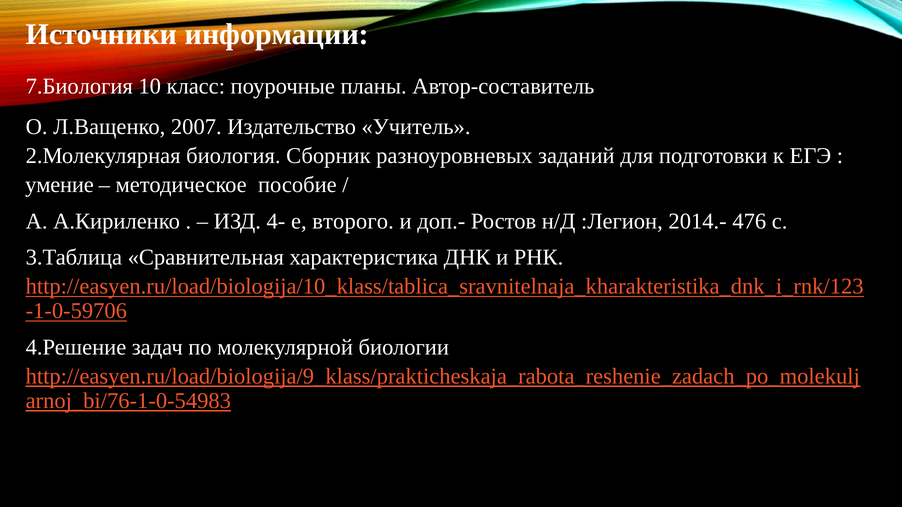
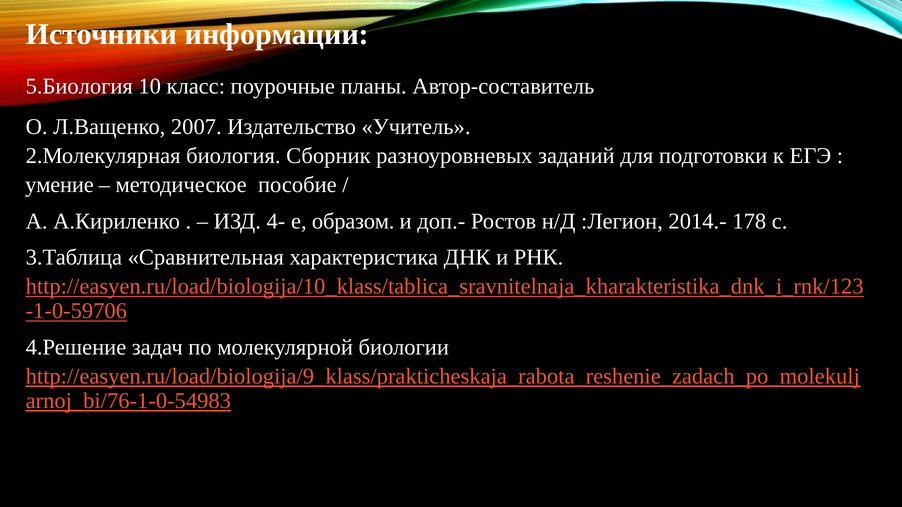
7.Биология: 7.Биология -> 5.Биология
второго: второго -> образом
476: 476 -> 178
